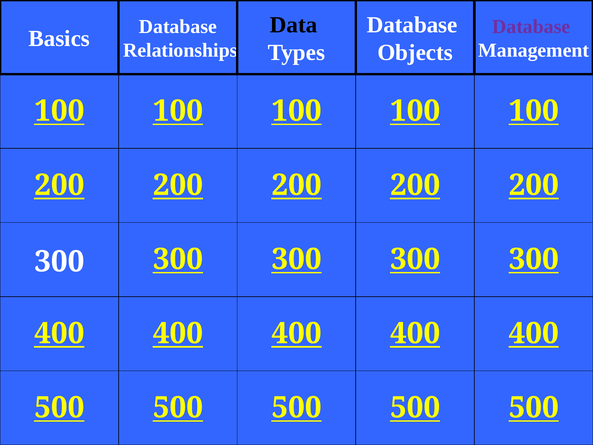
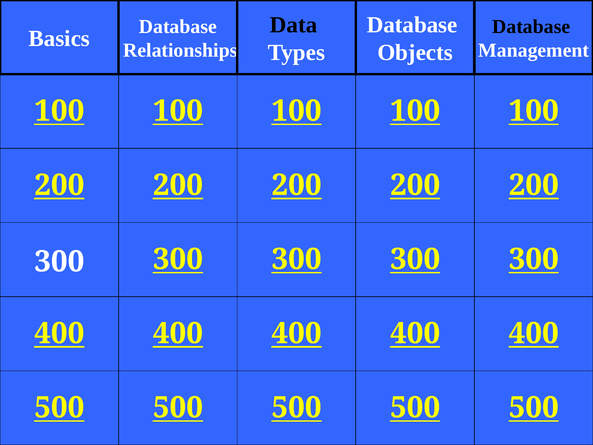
Database at (531, 27) colour: purple -> black
